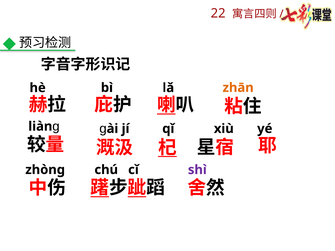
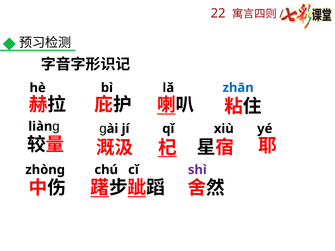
zhān colour: orange -> blue
